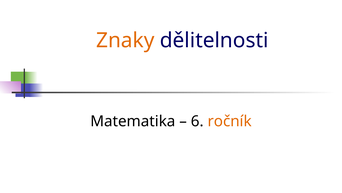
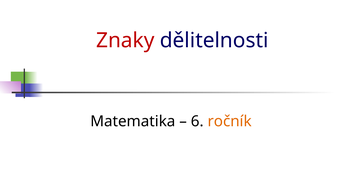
Znaky colour: orange -> red
